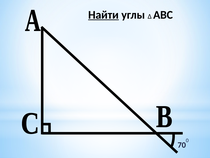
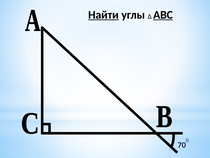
АВС underline: none -> present
